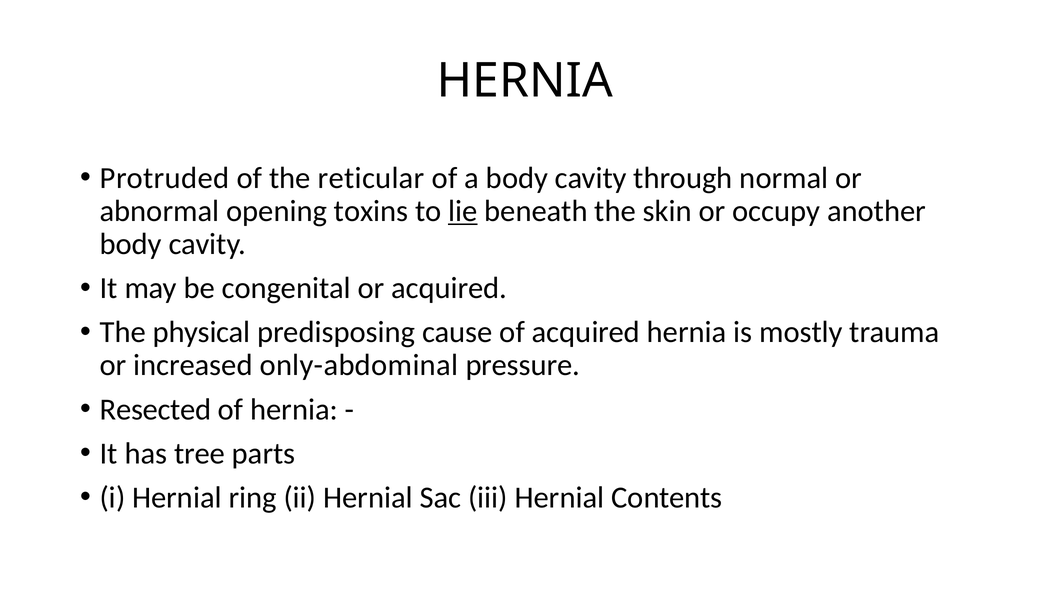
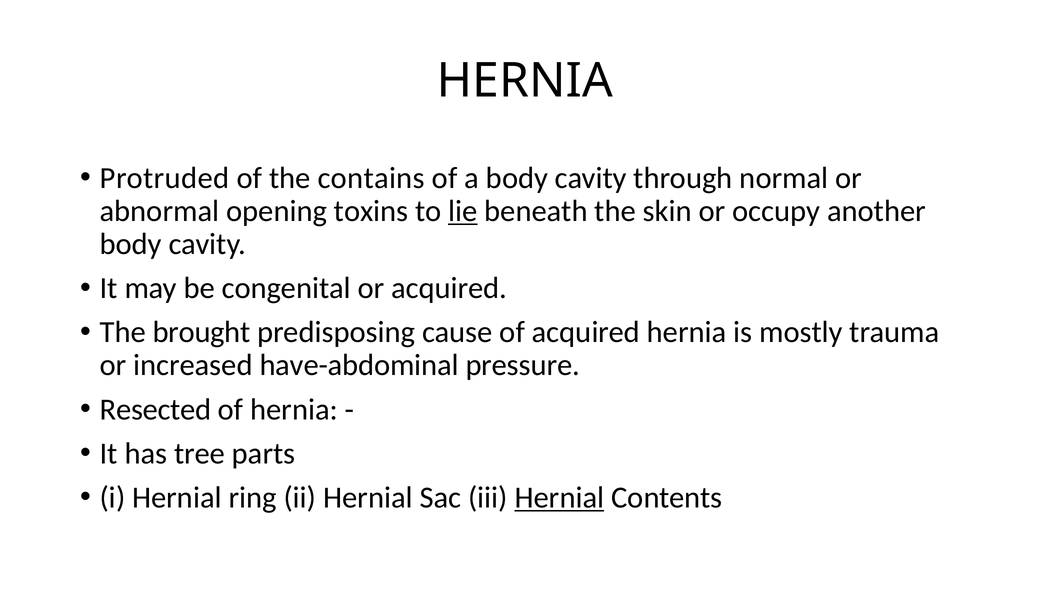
reticular: reticular -> contains
physical: physical -> brought
only-abdominal: only-abdominal -> have-abdominal
Hernial at (559, 497) underline: none -> present
